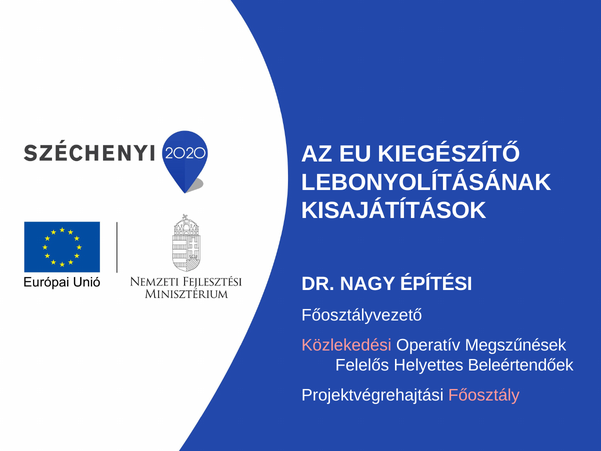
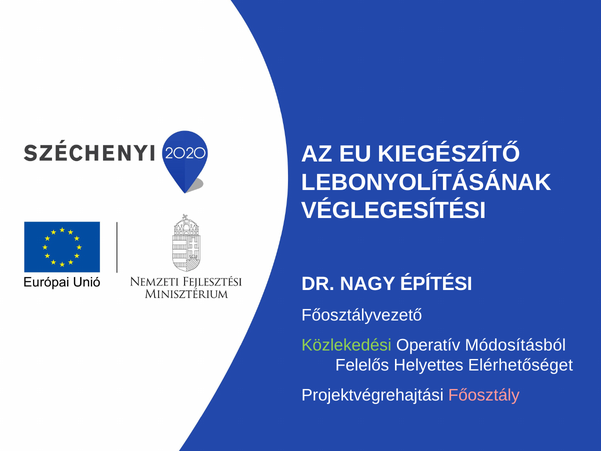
KISAJÁTÍTÁSOK: KISAJÁTÍTÁSOK -> VÉGLEGESÍTÉSI
Közlekedési colour: pink -> light green
Megszűnések: Megszűnések -> Módosításból
Beleértendőek: Beleértendőek -> Elérhetőséget
